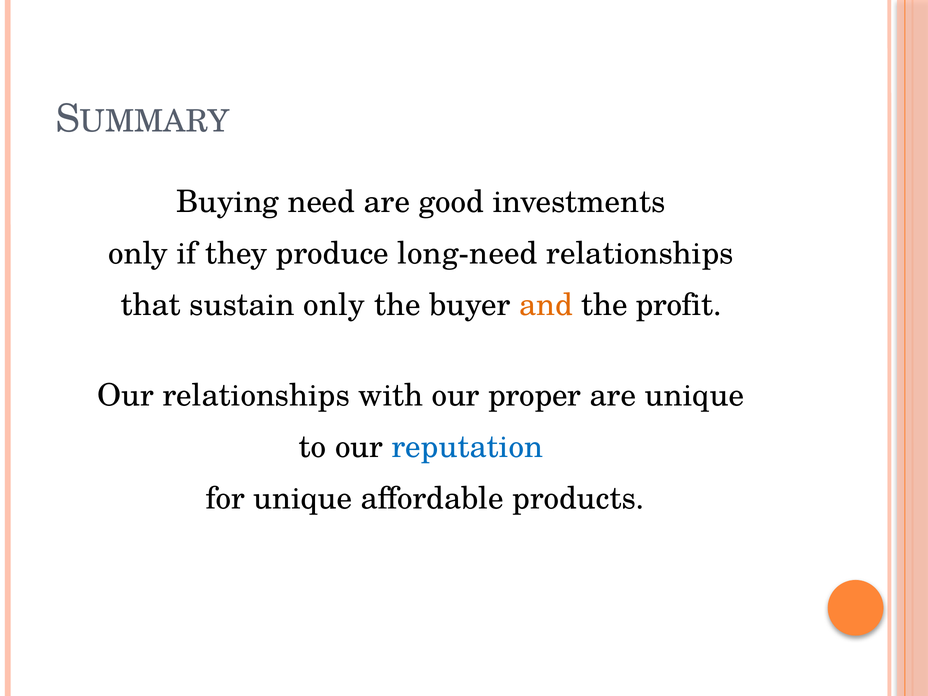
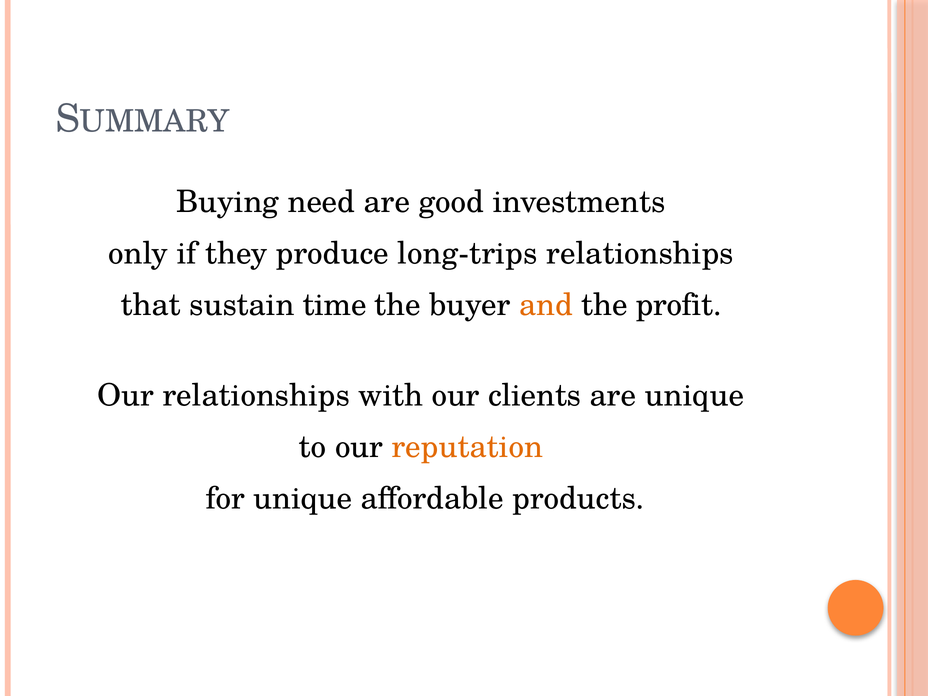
long-need: long-need -> long-trips
sustain only: only -> time
proper: proper -> clients
reputation colour: blue -> orange
